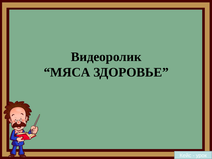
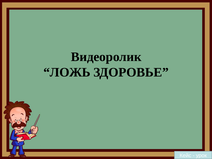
МЯСА: МЯСА -> ЛОЖЬ
